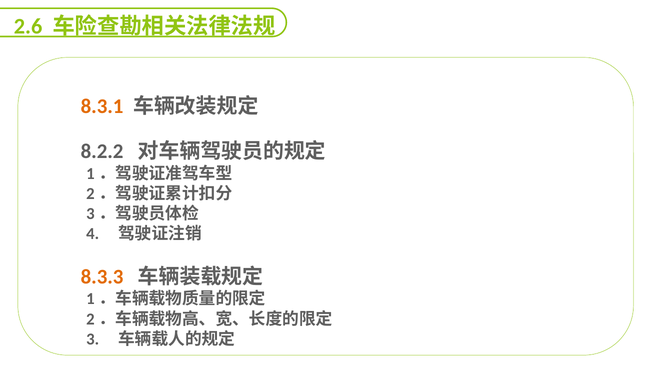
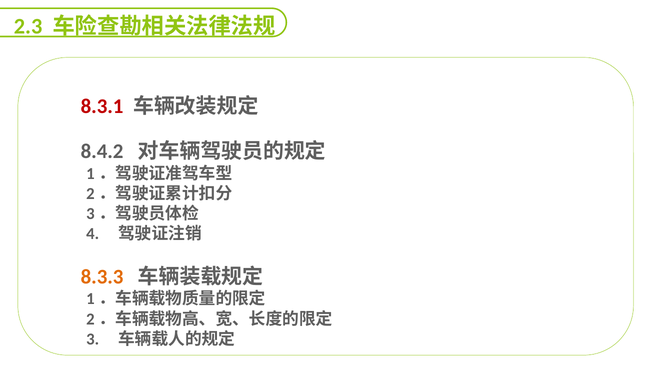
2.6: 2.6 -> 2.3
8.3.1 colour: orange -> red
8.2.2: 8.2.2 -> 8.4.2
